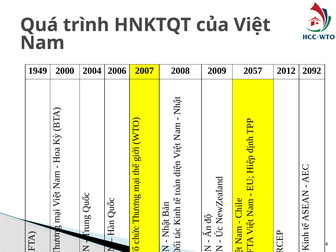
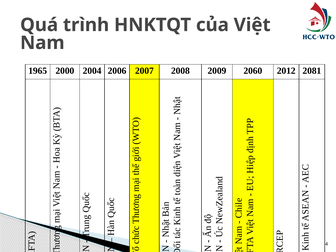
1949: 1949 -> 1965
2057: 2057 -> 2060
2092: 2092 -> 2081
